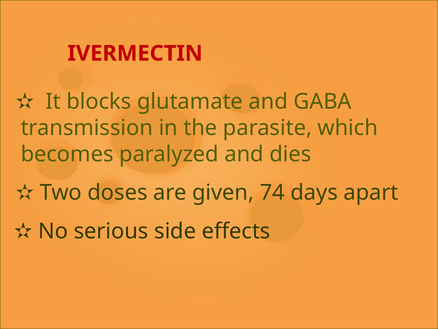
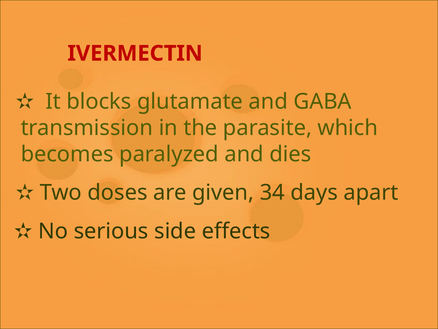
74: 74 -> 34
